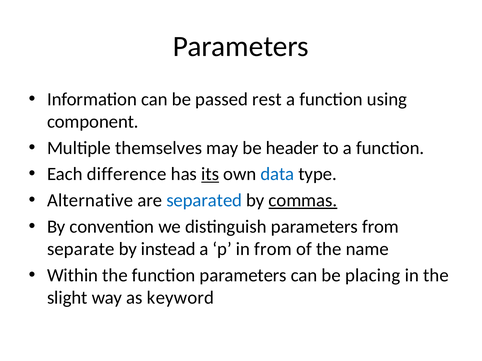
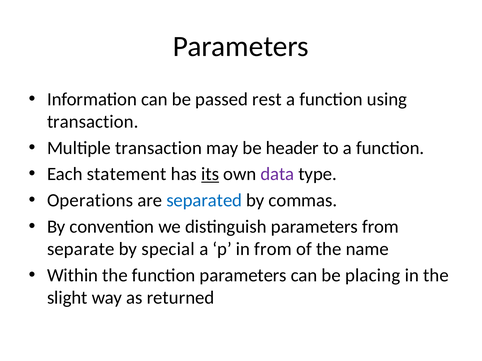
component at (93, 122): component -> transaction
Multiple themselves: themselves -> transaction
difference: difference -> statement
data colour: blue -> purple
Alternative: Alternative -> Operations
commas underline: present -> none
instead: instead -> special
keyword: keyword -> returned
